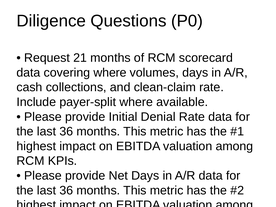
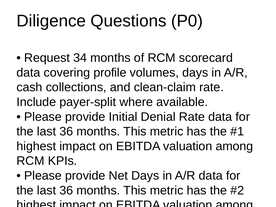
21: 21 -> 34
covering where: where -> profile
